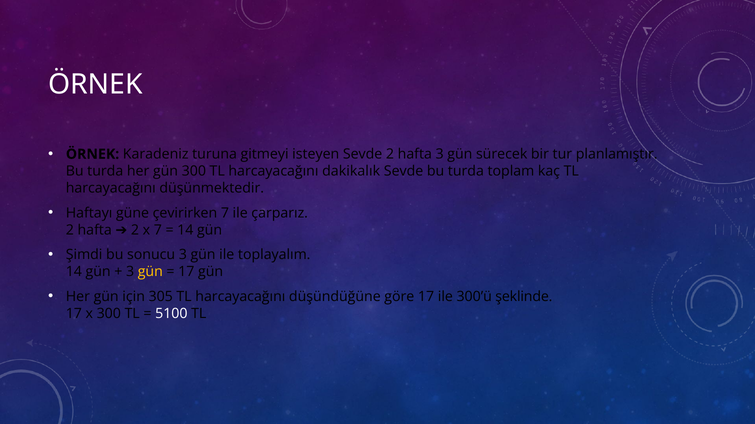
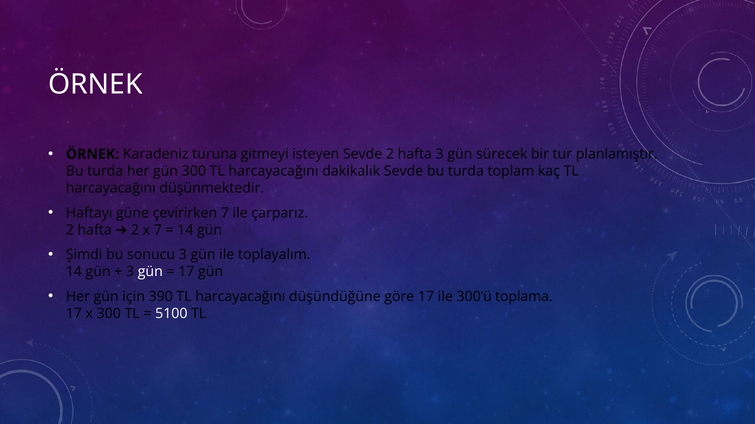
gün at (150, 272) colour: yellow -> white
305: 305 -> 390
şeklinde: şeklinde -> toplama
